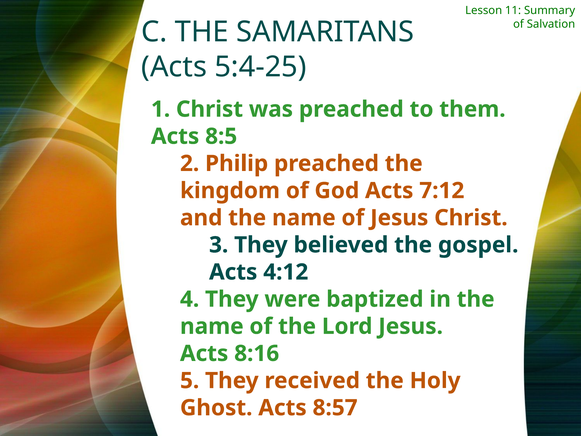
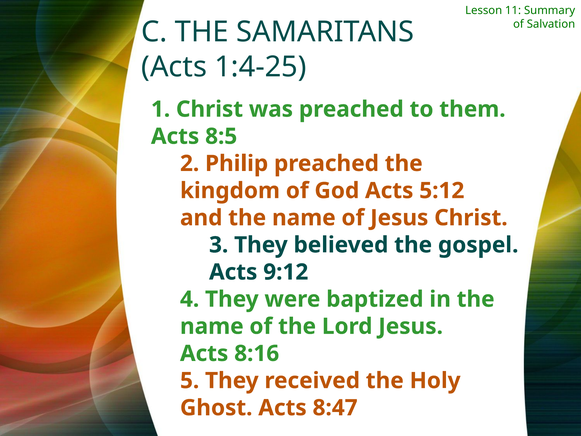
5:4-25: 5:4-25 -> 1:4-25
7:12: 7:12 -> 5:12
4:12: 4:12 -> 9:12
8:57: 8:57 -> 8:47
